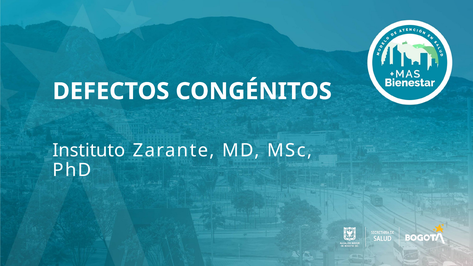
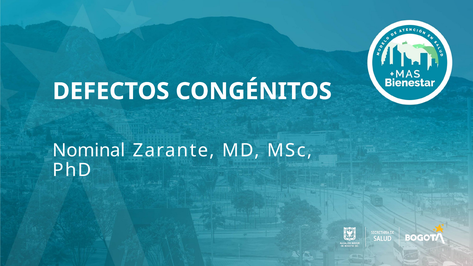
Instituto: Instituto -> Nominal
